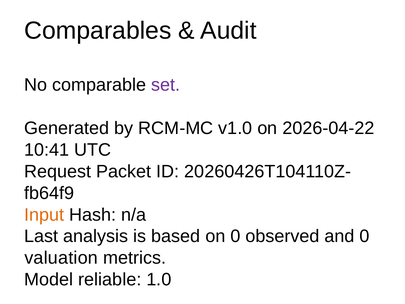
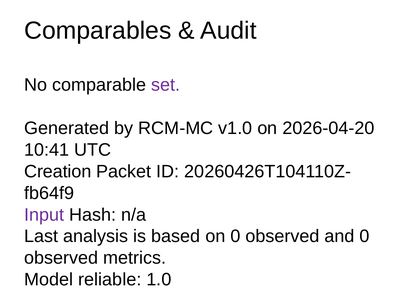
2026-04-22: 2026-04-22 -> 2026-04-20
Request: Request -> Creation
Input colour: orange -> purple
valuation at (61, 258): valuation -> observed
